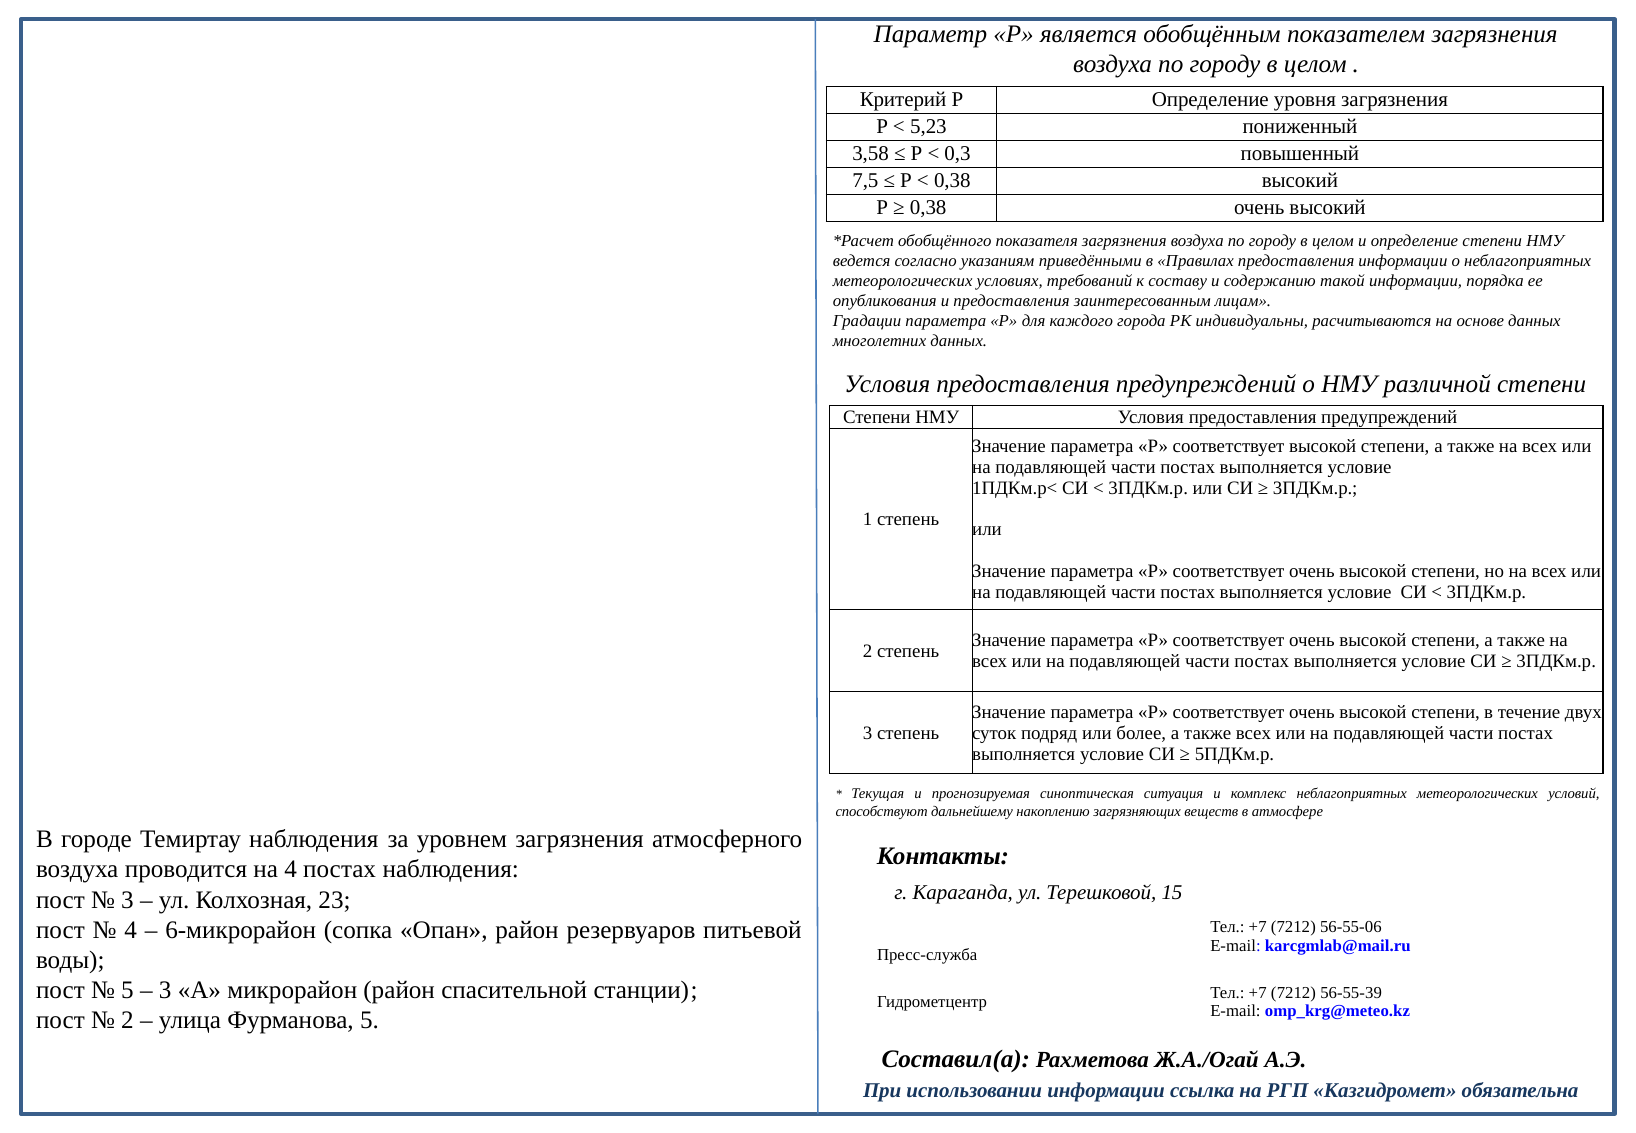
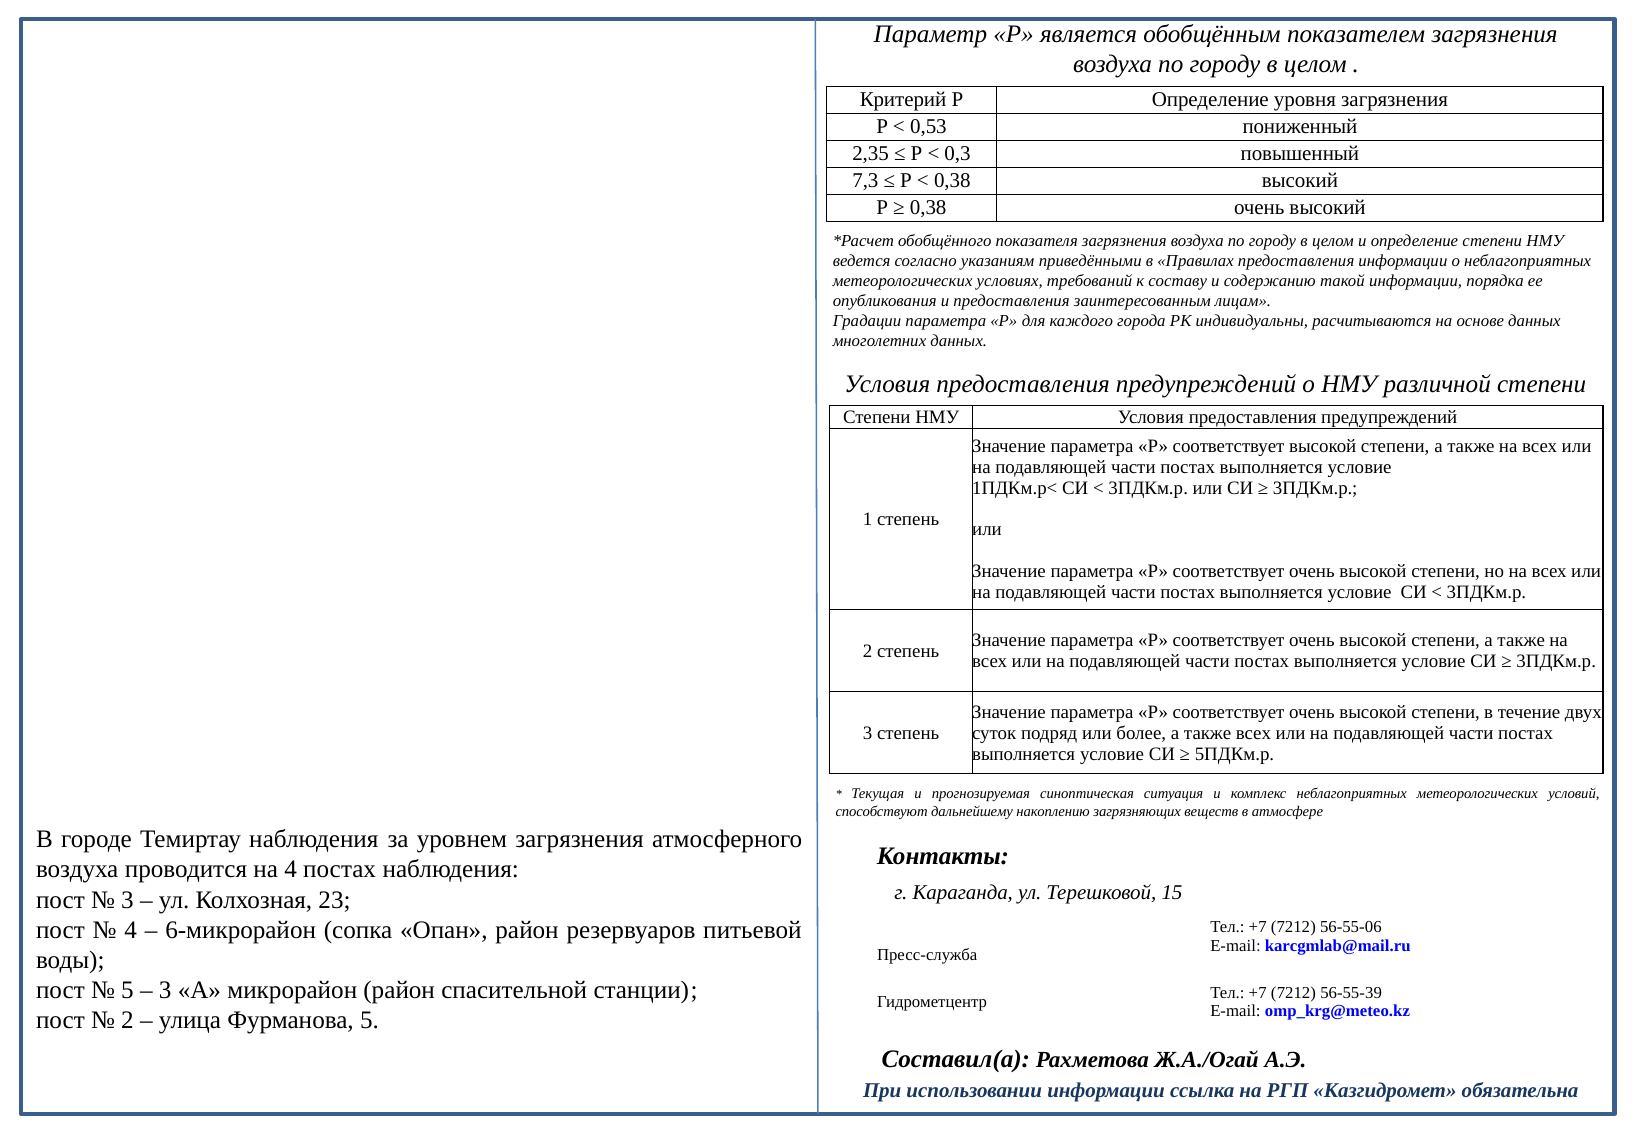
5,23: 5,23 -> 0,53
3,58: 3,58 -> 2,35
7,5: 7,5 -> 7,3
